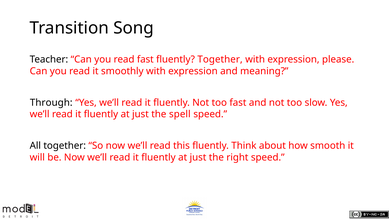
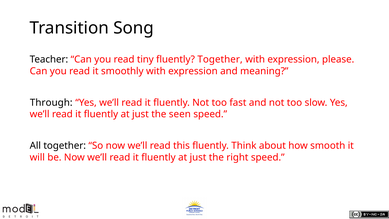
read fast: fast -> tiny
spell: spell -> seen
